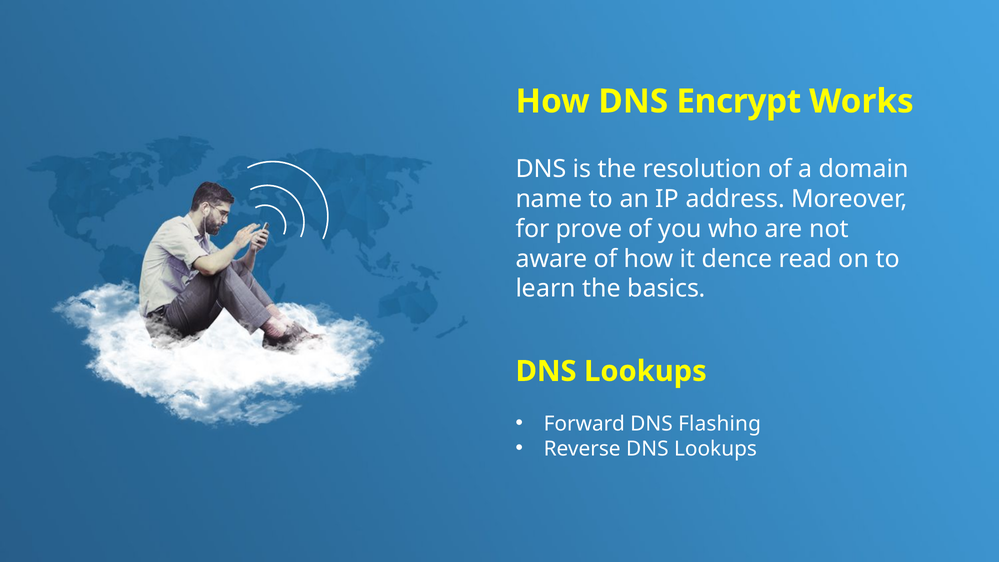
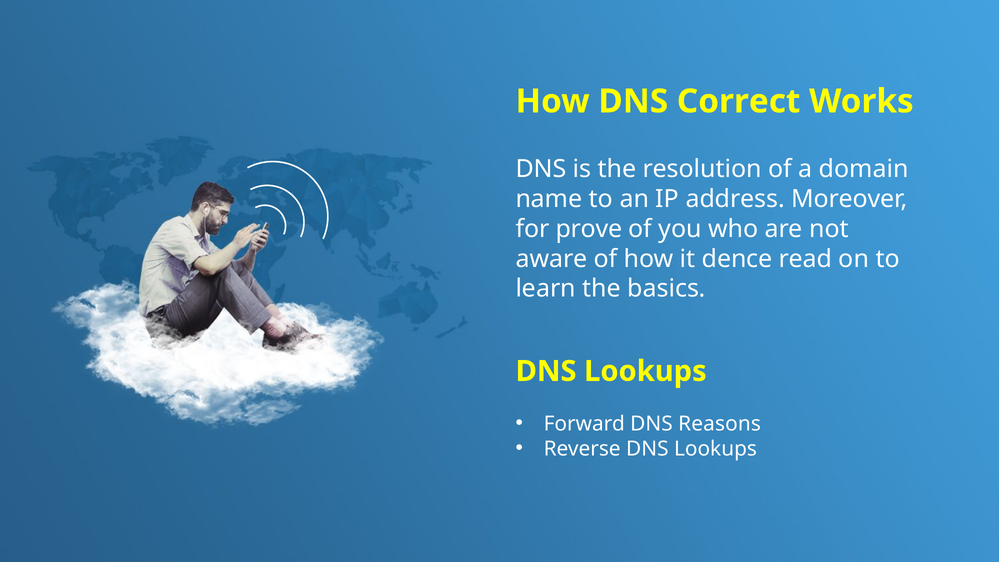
Encrypt: Encrypt -> Correct
Flashing: Flashing -> Reasons
